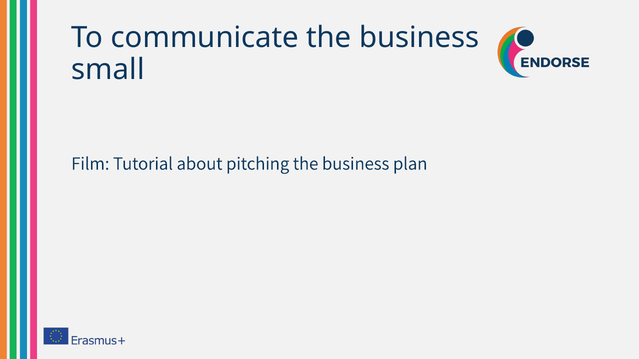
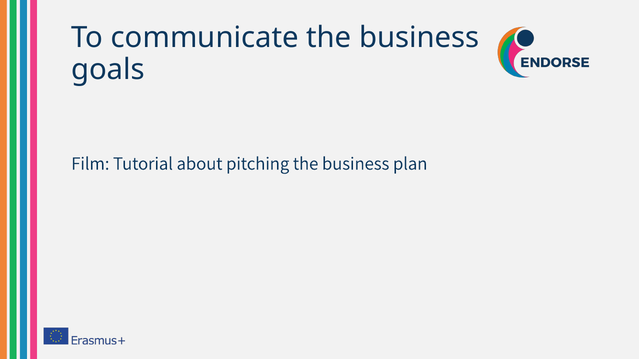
small: small -> goals
